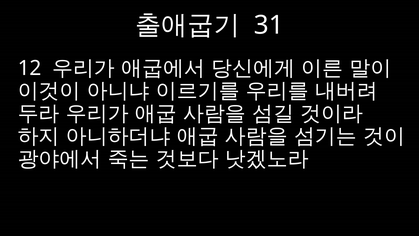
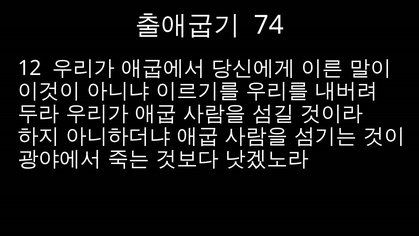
31: 31 -> 74
